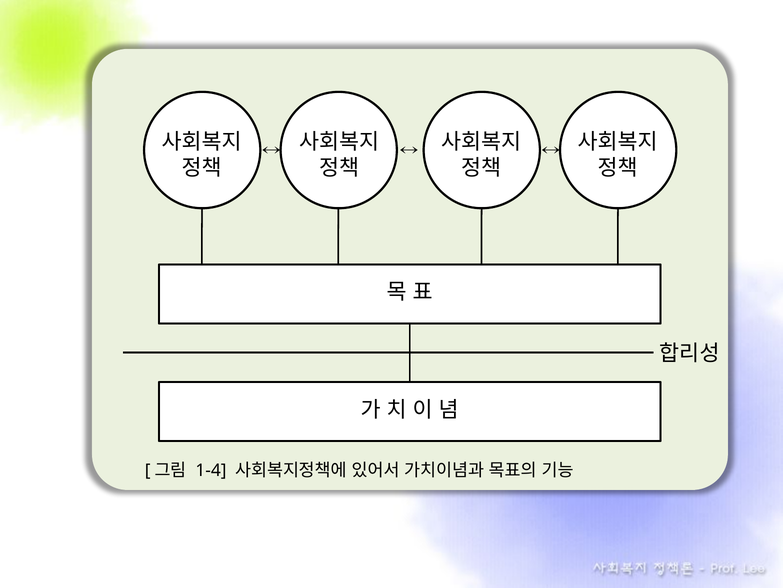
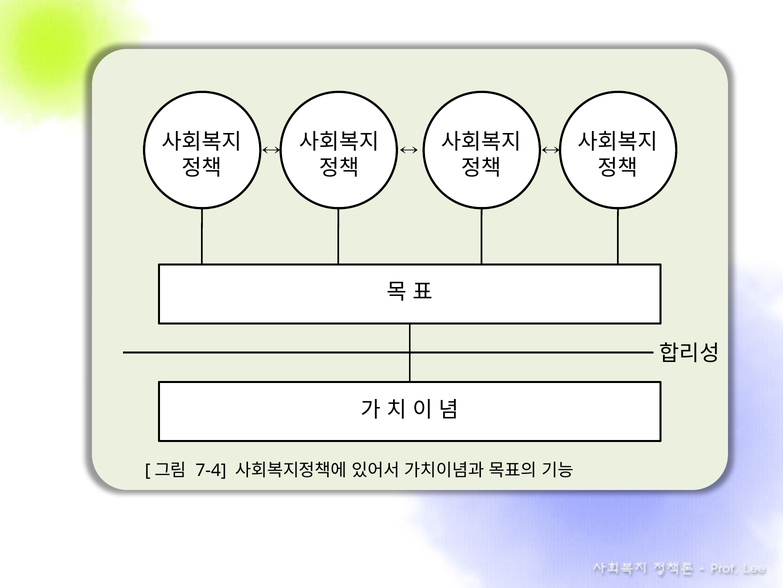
1-4: 1-4 -> 7-4
